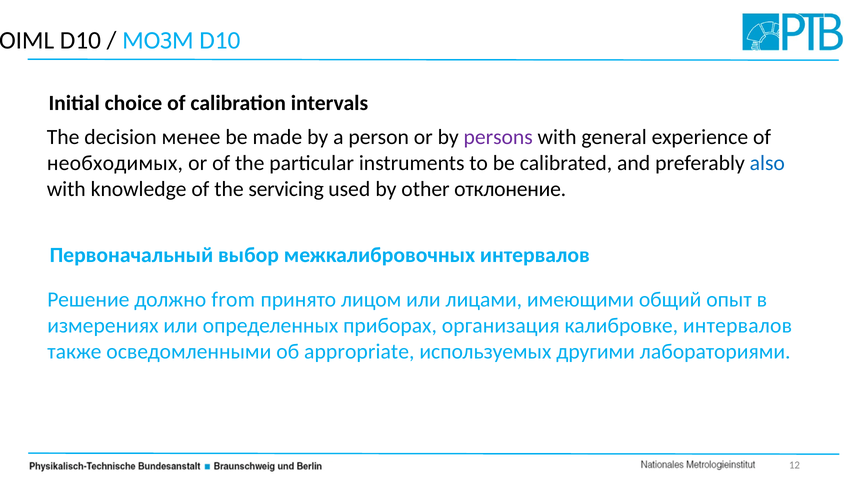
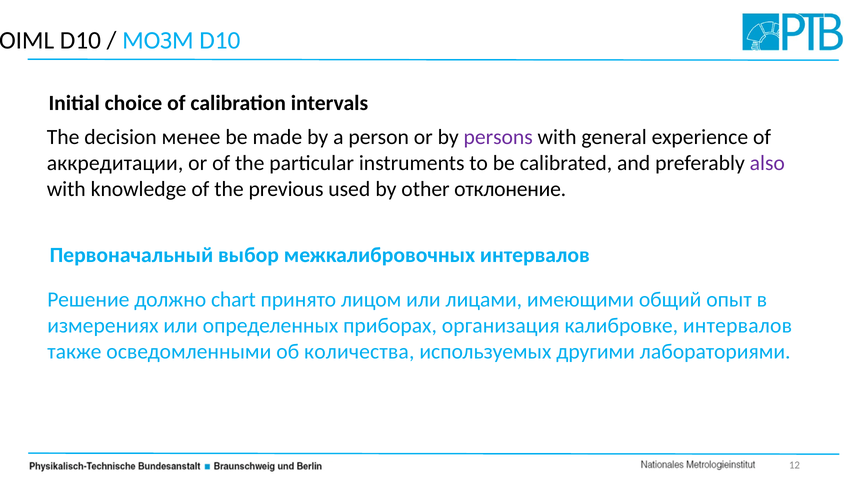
необходимых: необходимых -> аккредитации
also colour: blue -> purple
servicing: servicing -> previous
from: from -> chart
appropriate: appropriate -> количества
